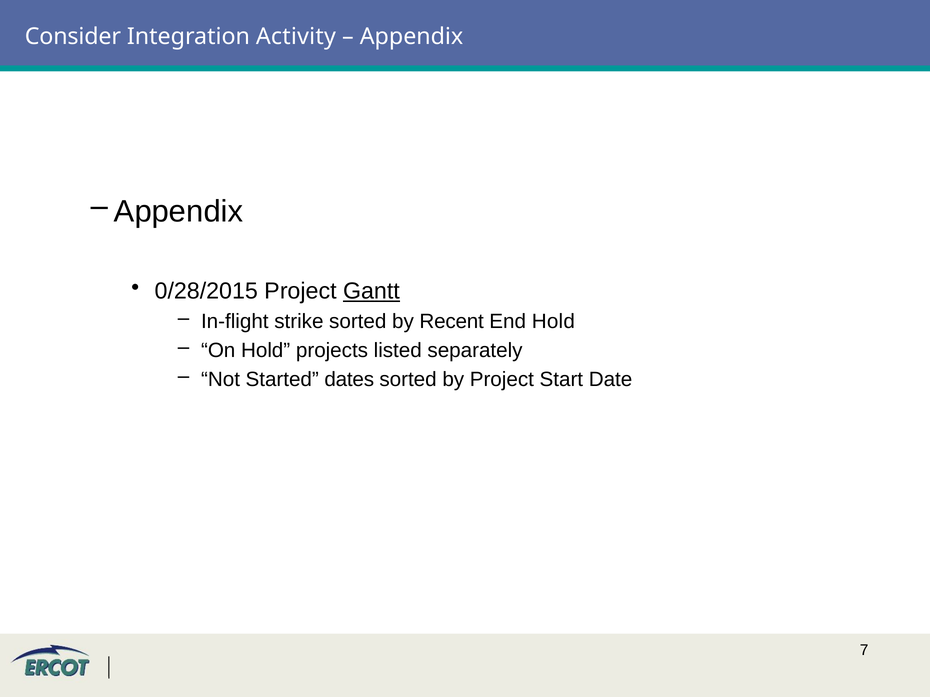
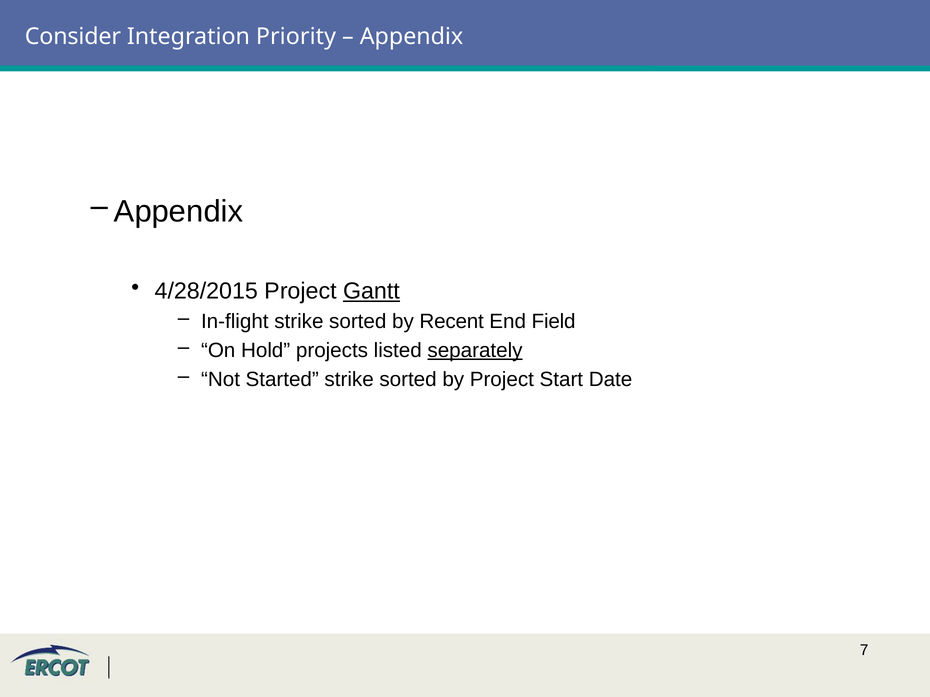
Activity: Activity -> Priority
0/28/2015: 0/28/2015 -> 4/28/2015
End Hold: Hold -> Field
separately underline: none -> present
Started dates: dates -> strike
